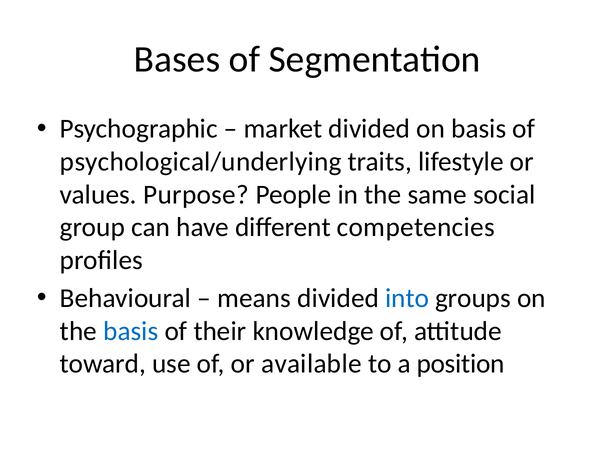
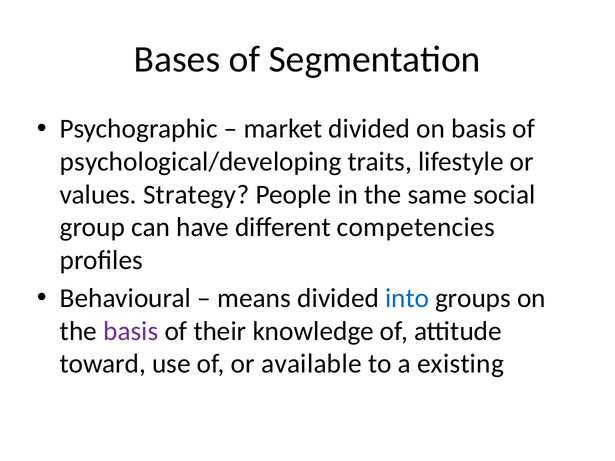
psychological/underlying: psychological/underlying -> psychological/developing
Purpose: Purpose -> Strategy
basis at (131, 331) colour: blue -> purple
position: position -> existing
